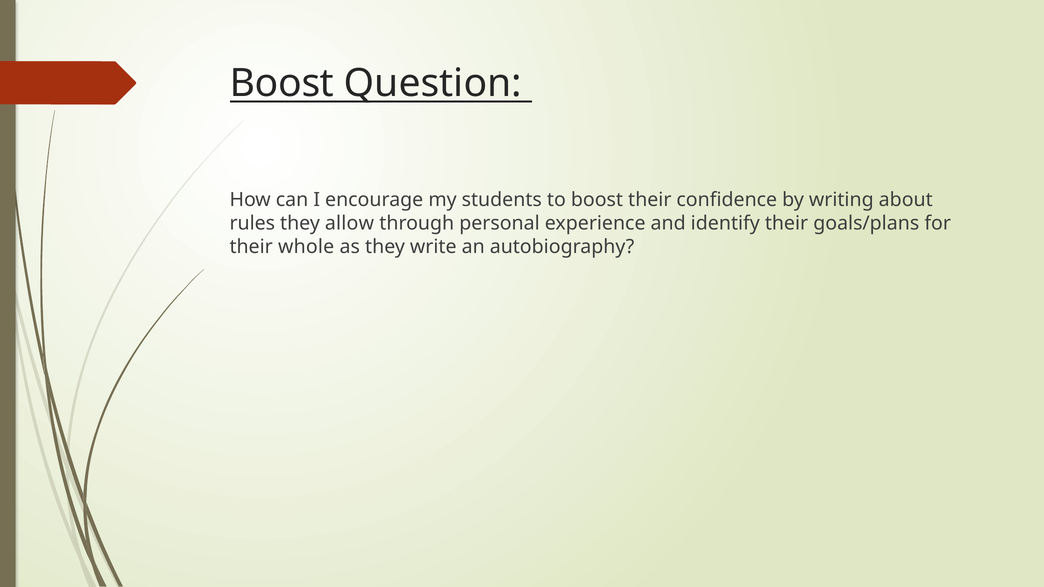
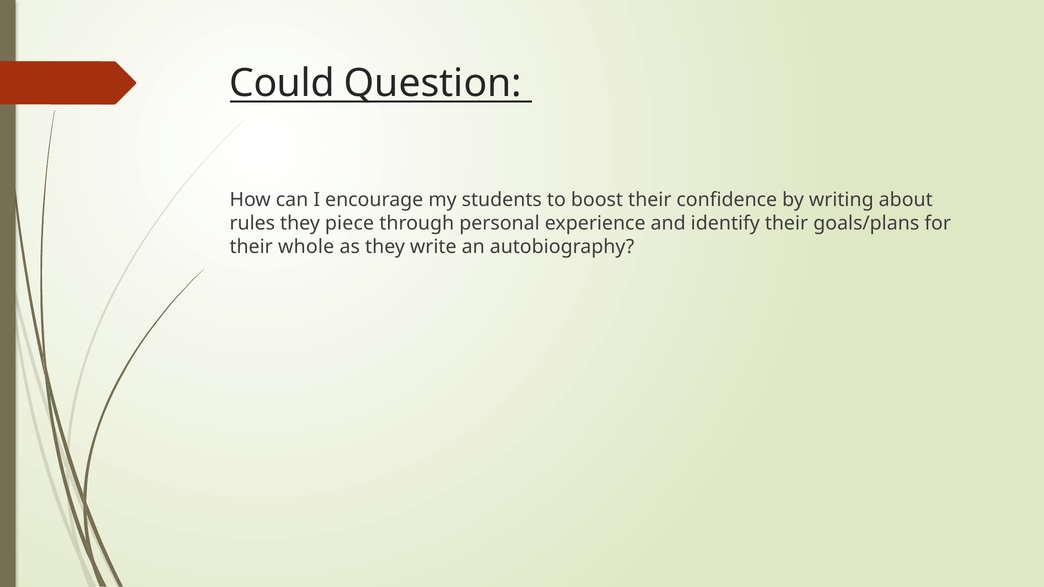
Boost at (282, 84): Boost -> Could
allow: allow -> piece
